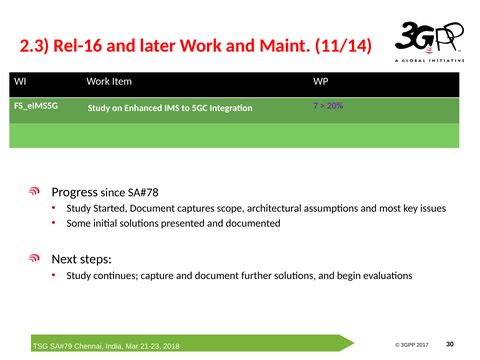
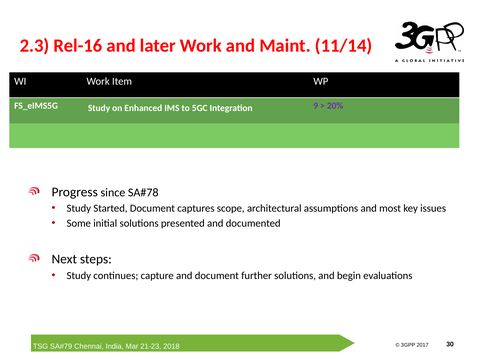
7: 7 -> 9
